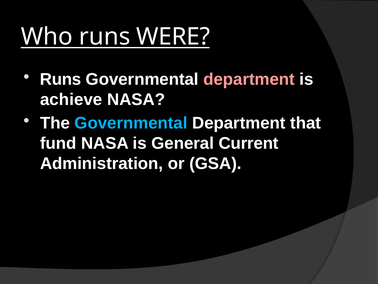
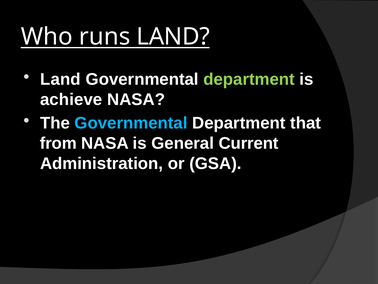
runs WERE: WERE -> LAND
Runs at (61, 79): Runs -> Land
department at (249, 79) colour: pink -> light green
fund: fund -> from
